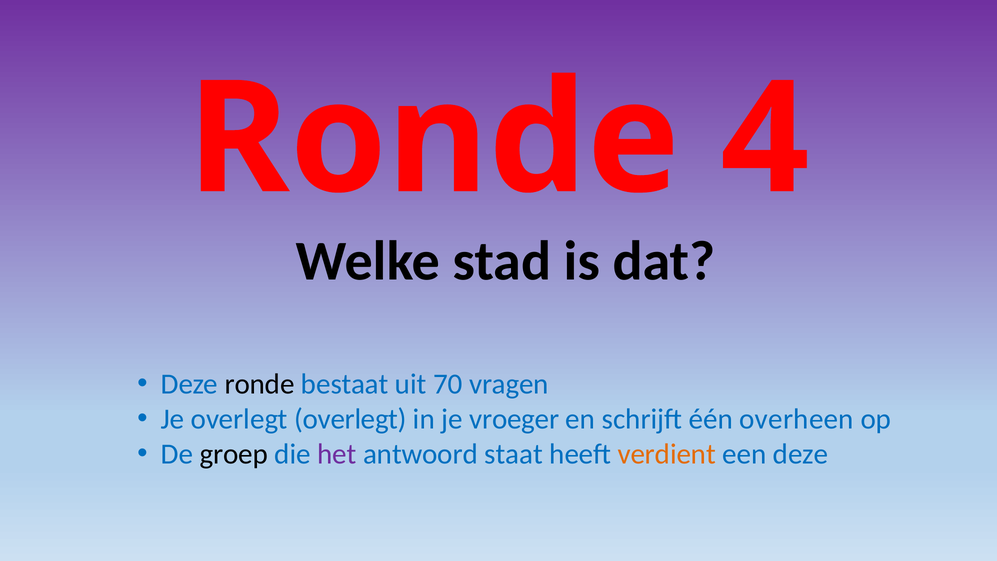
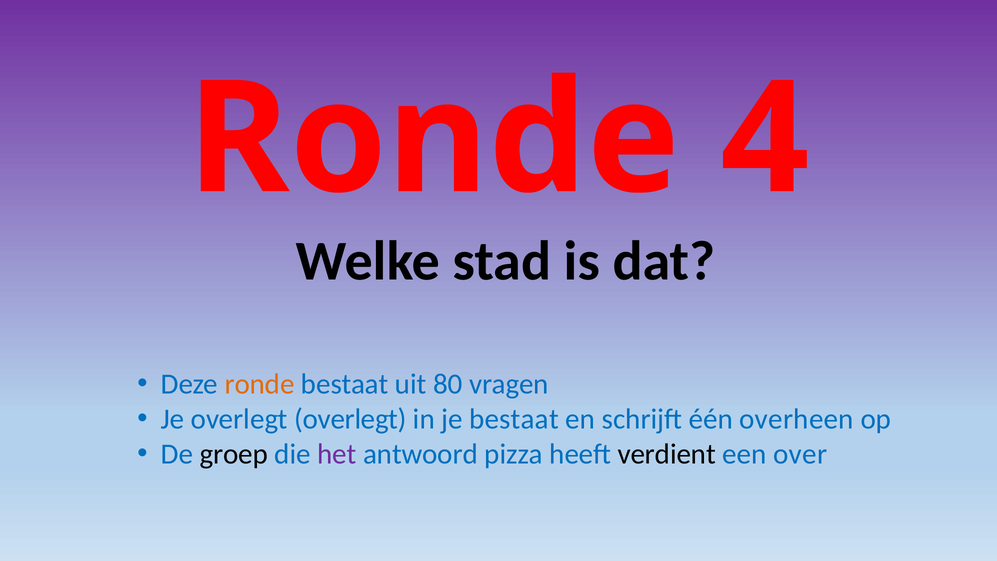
ronde at (260, 384) colour: black -> orange
70: 70 -> 80
je vroeger: vroeger -> bestaat
staat: staat -> pizza
verdient colour: orange -> black
een deze: deze -> over
